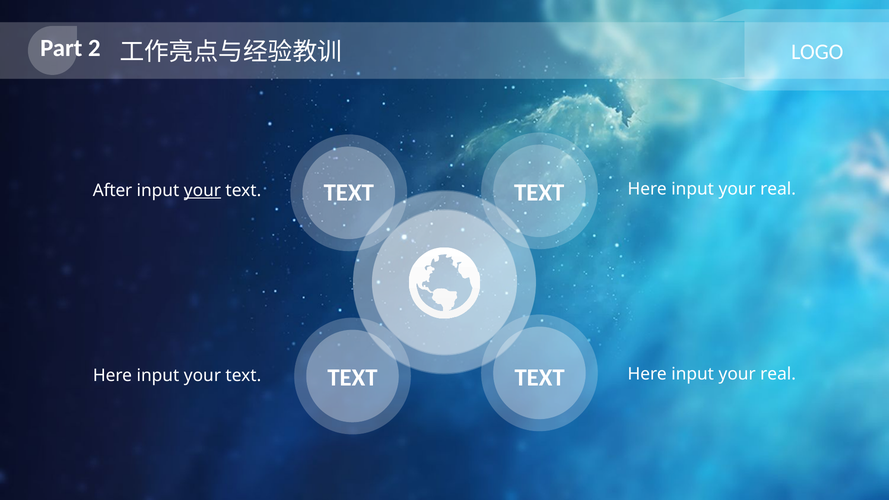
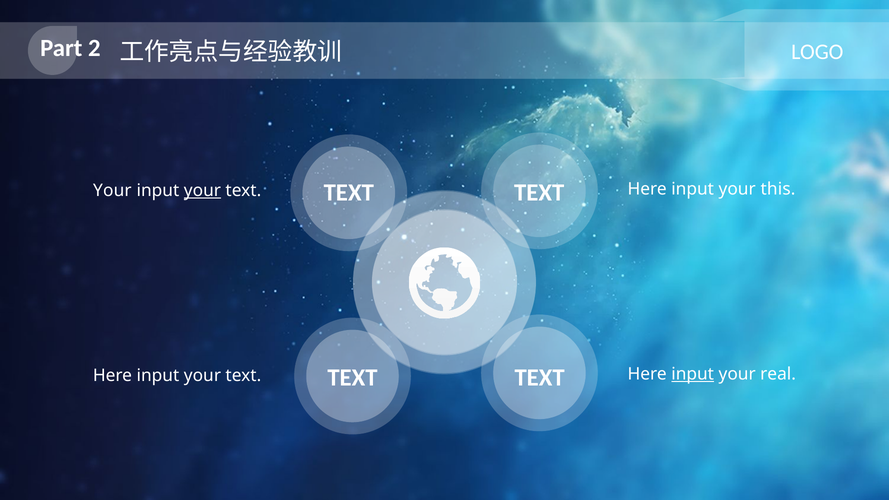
After at (113, 190): After -> Your
real at (778, 189): real -> this
input at (693, 374) underline: none -> present
